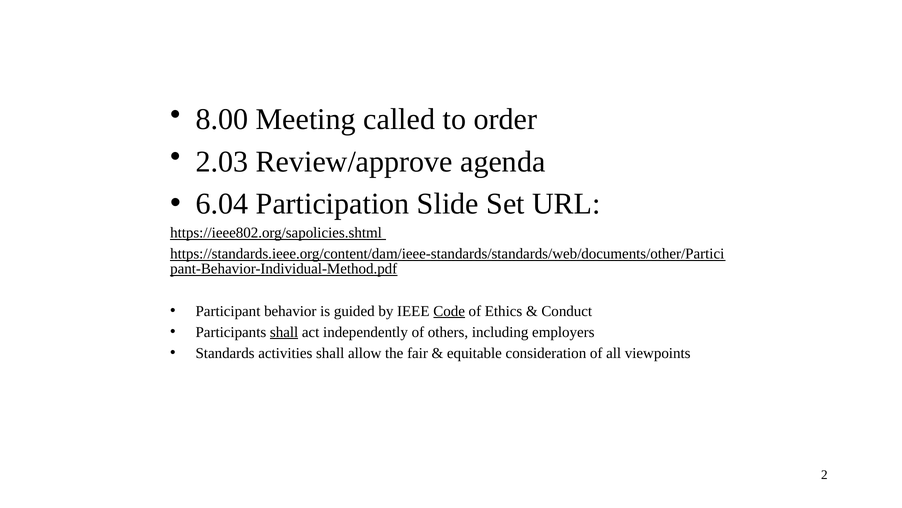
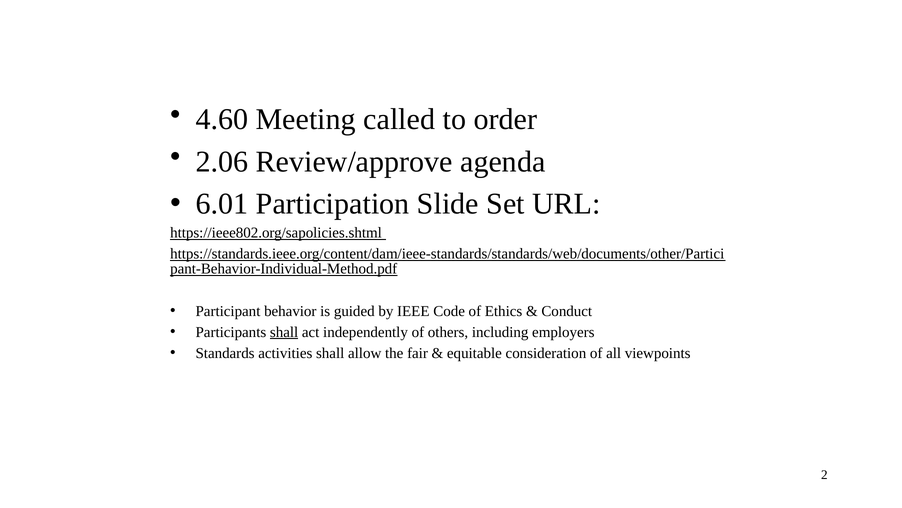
8.00: 8.00 -> 4.60
2.03: 2.03 -> 2.06
6.04: 6.04 -> 6.01
Code underline: present -> none
